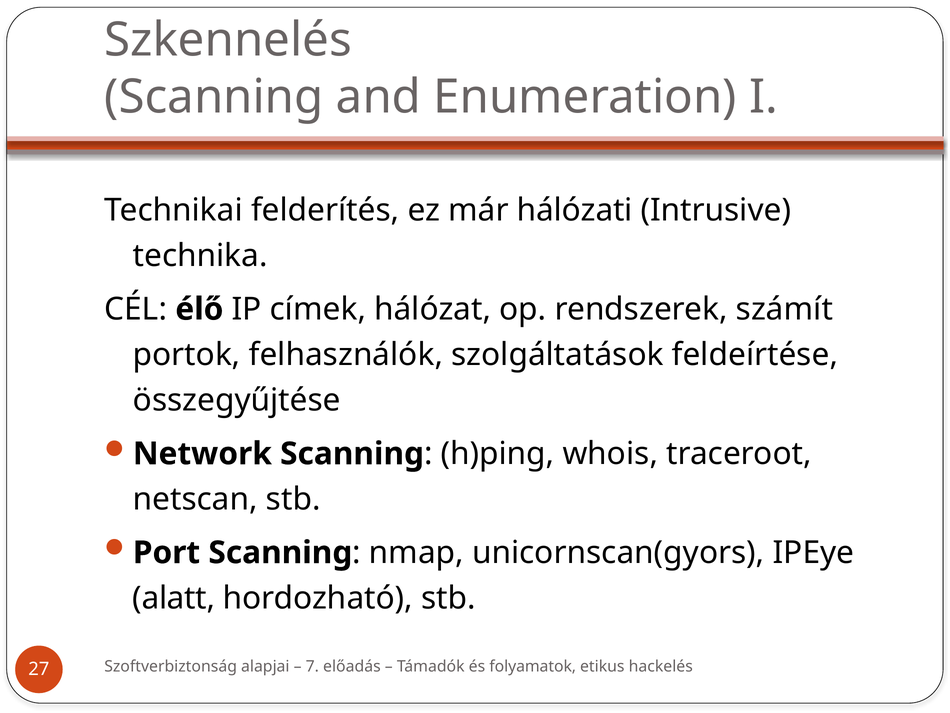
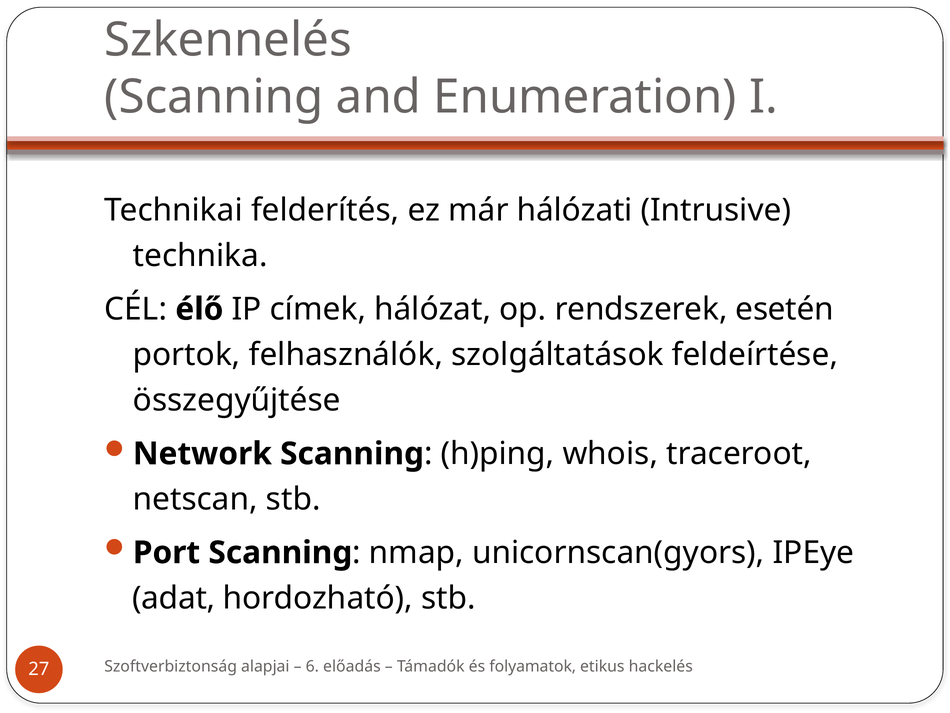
számít: számít -> esetén
alatt: alatt -> adat
7: 7 -> 6
